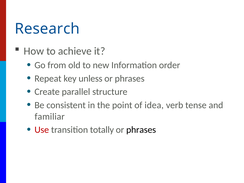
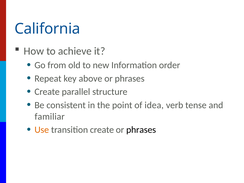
Research: Research -> California
unless: unless -> above
Use colour: red -> orange
transition totally: totally -> create
